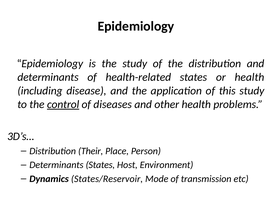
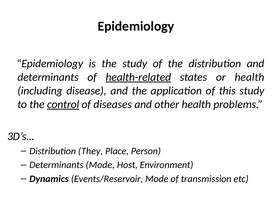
health-related underline: none -> present
Their: Their -> They
Determinants States: States -> Mode
States/Reservoir: States/Reservoir -> Events/Reservoir
